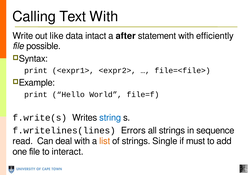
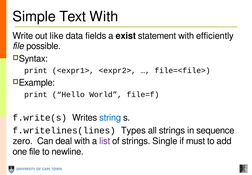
Calling: Calling -> Simple
intact: intact -> fields
after: after -> exist
Errors: Errors -> Types
read: read -> zero
list colour: orange -> purple
interact: interact -> newline
